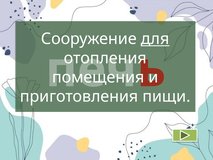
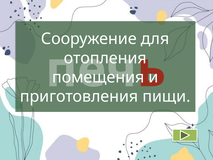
для underline: present -> none
